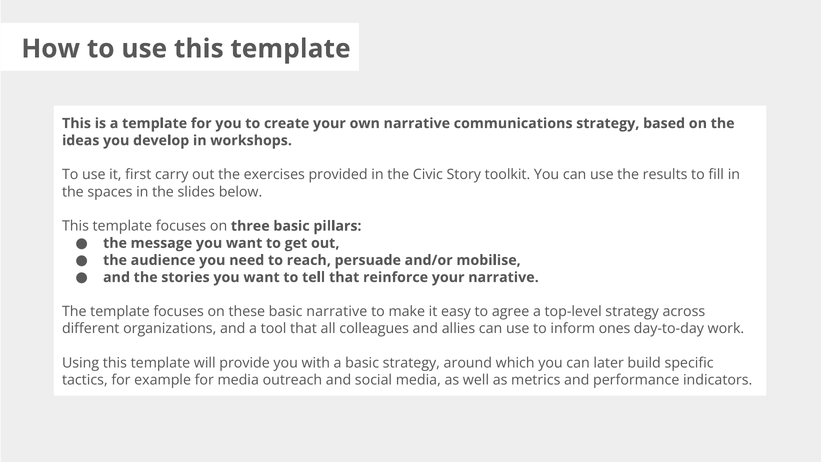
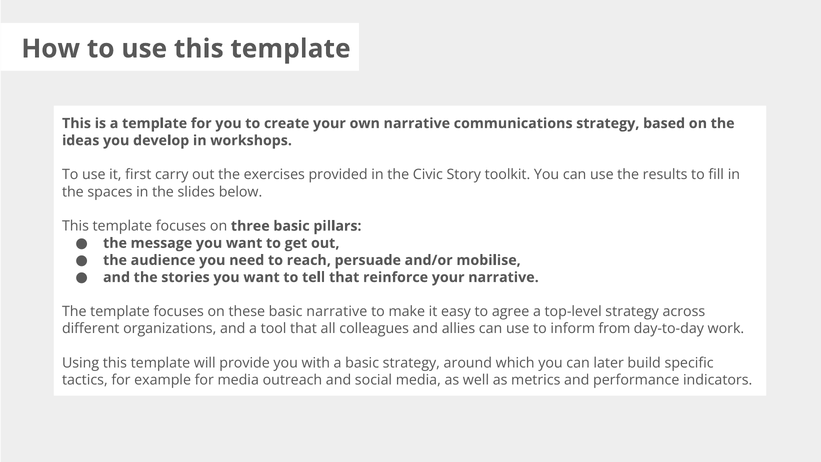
ones: ones -> from
